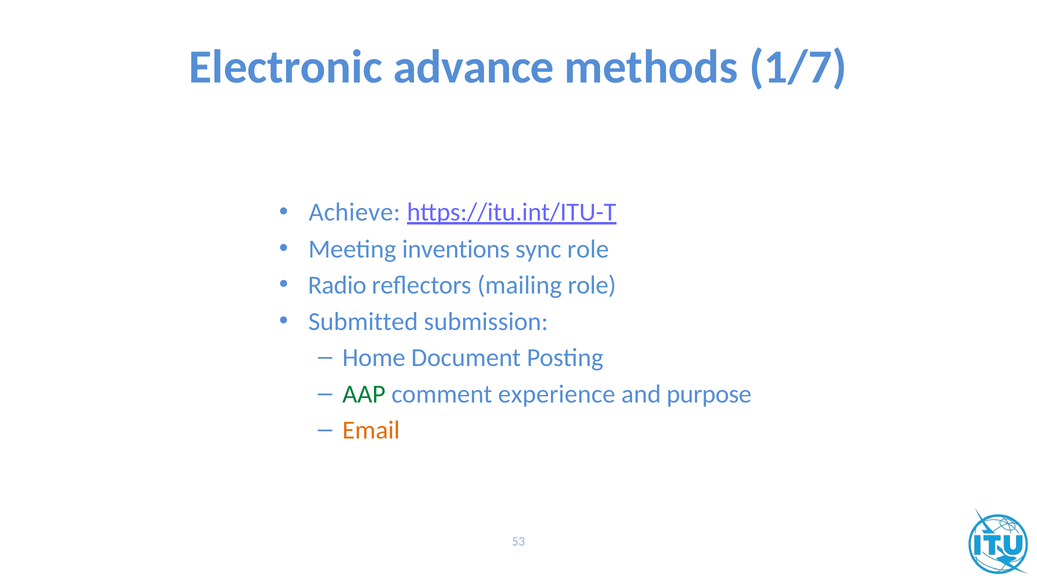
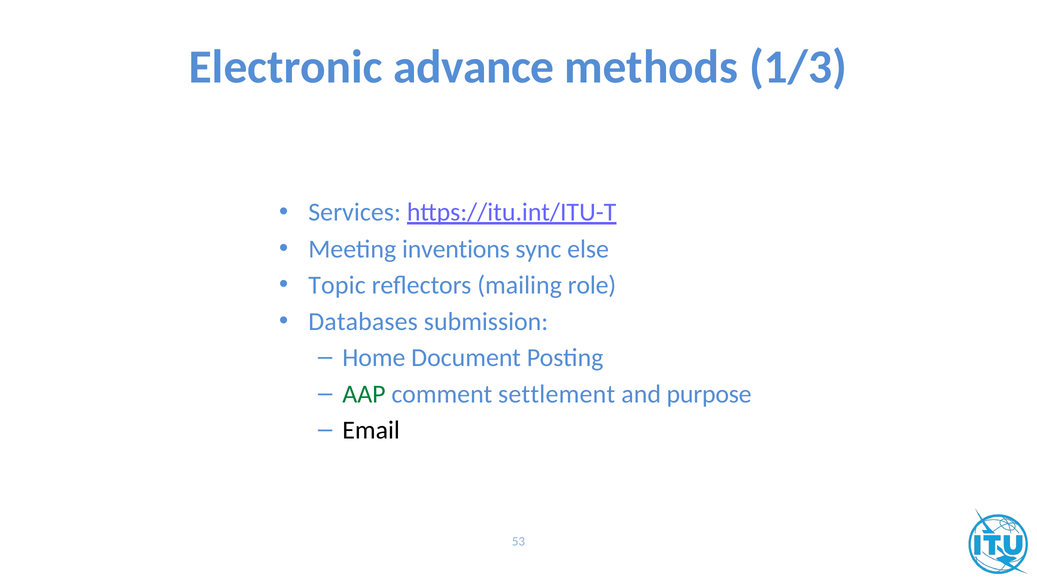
1/7: 1/7 -> 1/3
Achieve: Achieve -> Services
sync role: role -> else
Radio: Radio -> Topic
Submitted: Submitted -> Databases
experience: experience -> settlement
Email colour: orange -> black
